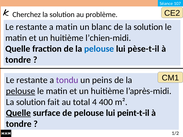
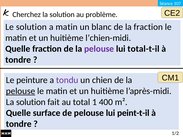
restante at (31, 27): restante -> solution
de la solution: solution -> fraction
pelouse at (99, 49) colour: blue -> purple
pèse-t-il: pèse-t-il -> total-t-il
restante at (32, 80): restante -> peinture
peins: peins -> chien
4: 4 -> 1
Quelle at (18, 113) underline: present -> none
